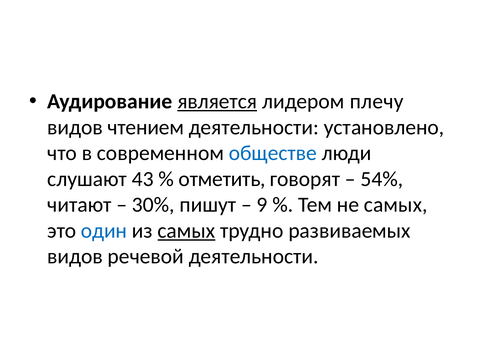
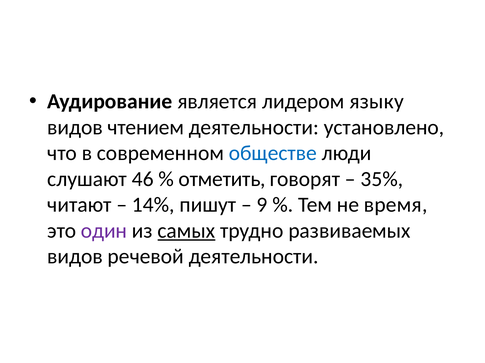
является underline: present -> none
плечу: плечу -> языку
43: 43 -> 46
54%: 54% -> 35%
30%: 30% -> 14%
не самых: самых -> время
один colour: blue -> purple
